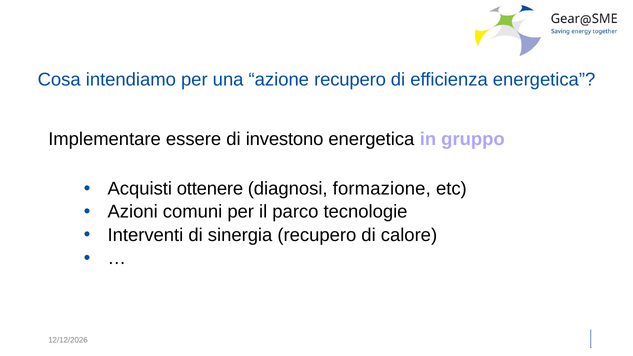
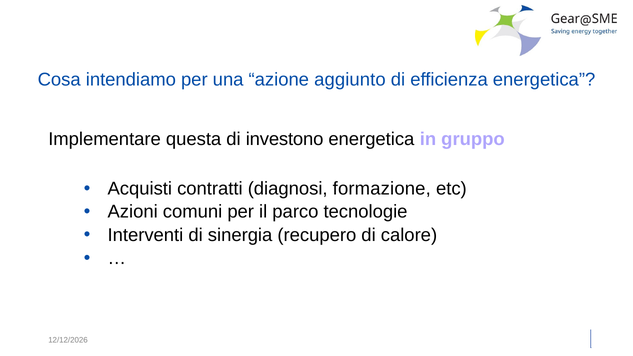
azione recupero: recupero -> aggiunto
essere: essere -> questa
ottenere: ottenere -> contratti
